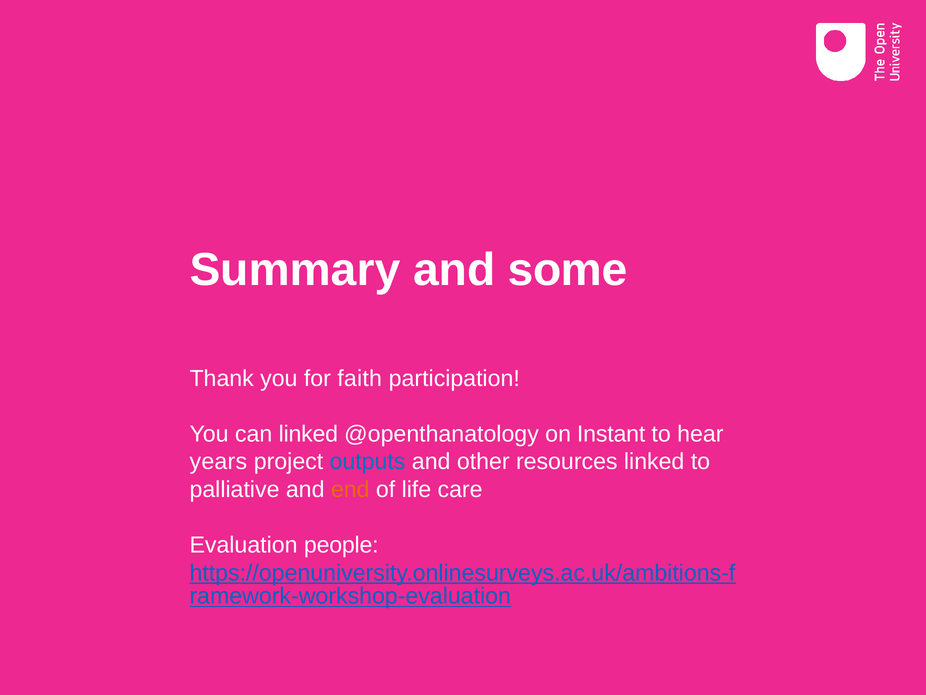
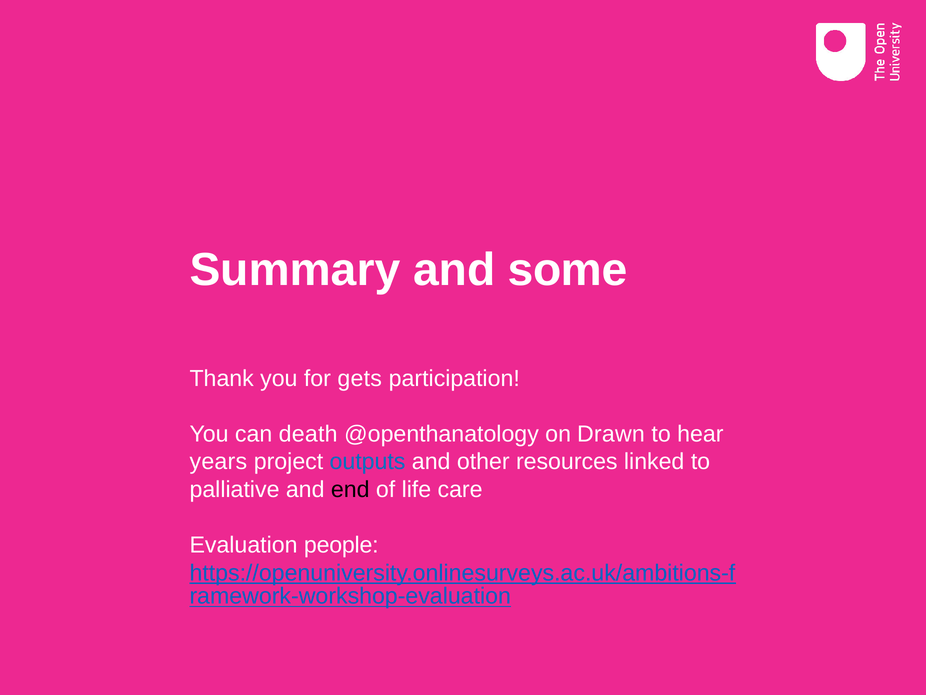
faith: faith -> gets
can linked: linked -> death
Instant: Instant -> Drawn
end colour: orange -> black
